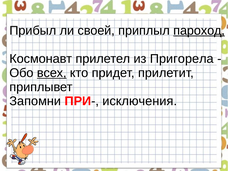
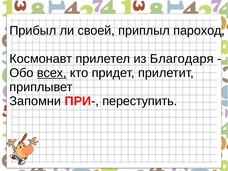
пароход underline: present -> none
Пригорела: Пригорела -> Благодаря
исключения: исключения -> переступить
